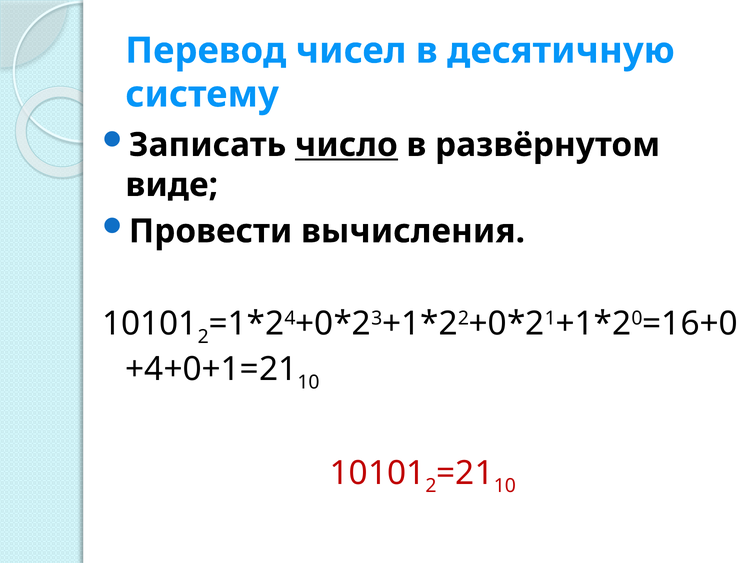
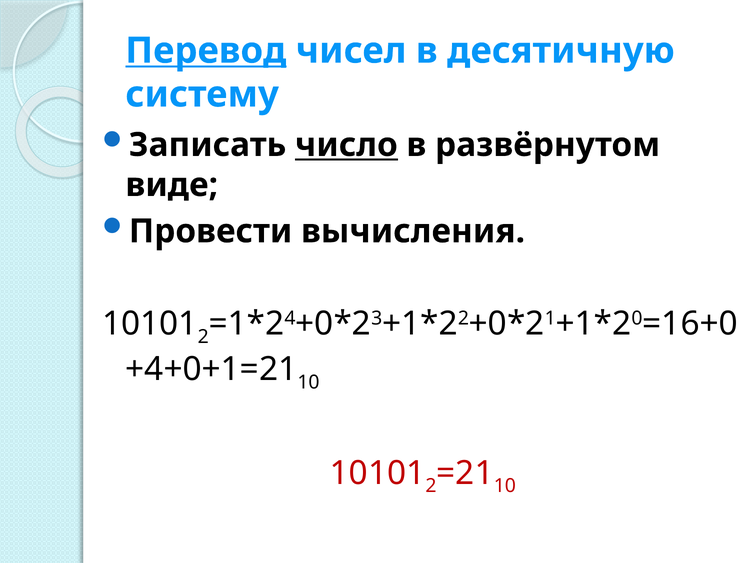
Перевод underline: none -> present
